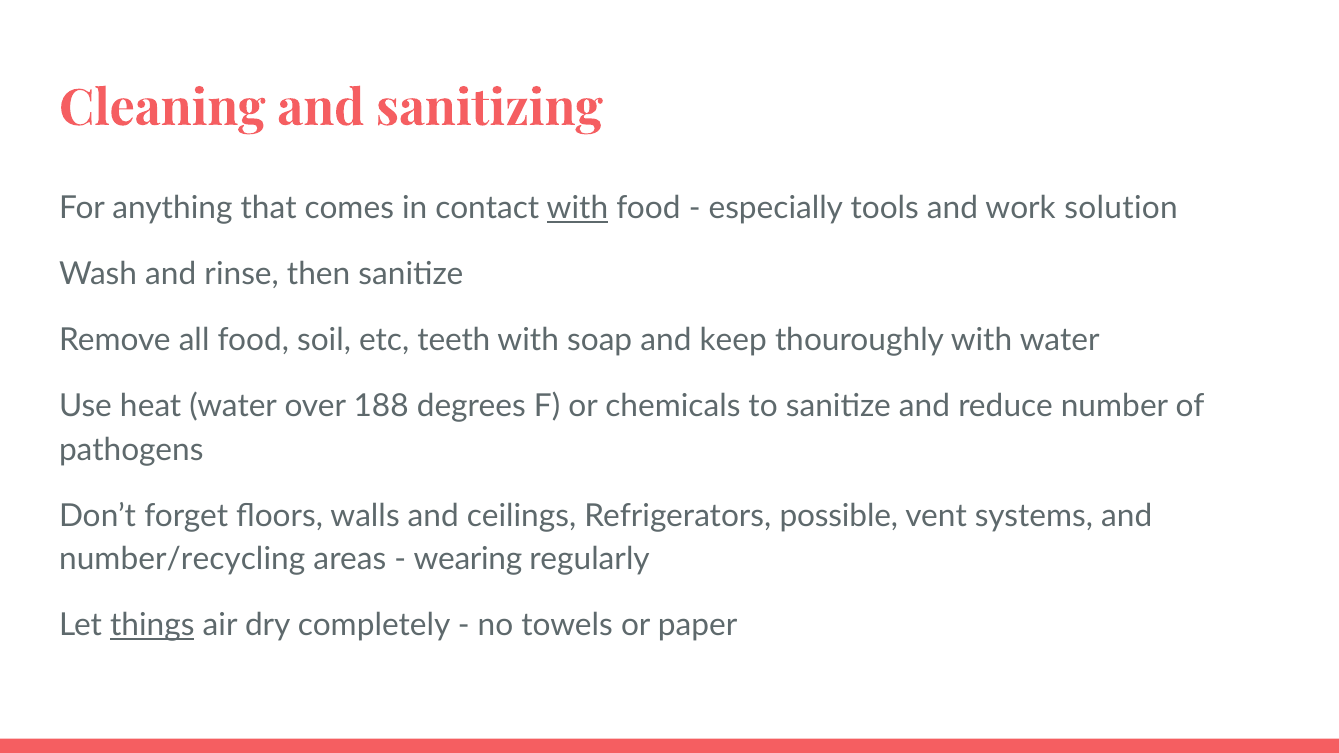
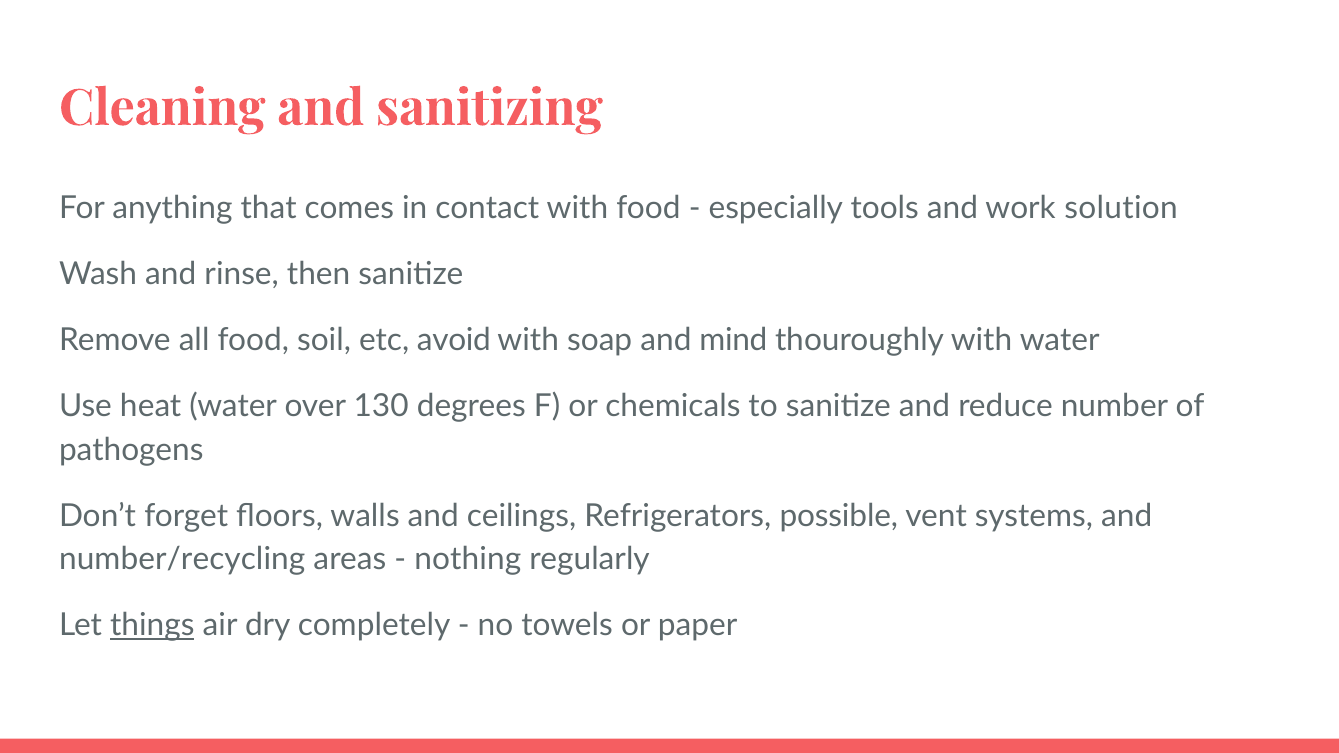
with at (577, 209) underline: present -> none
teeth: teeth -> avoid
keep: keep -> mind
188: 188 -> 130
wearing: wearing -> nothing
